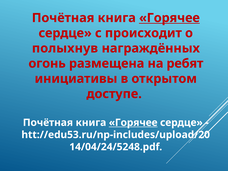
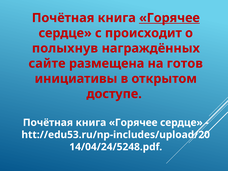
огонь: огонь -> сайте
ребят: ребят -> готов
Горячее at (133, 123) underline: present -> none
